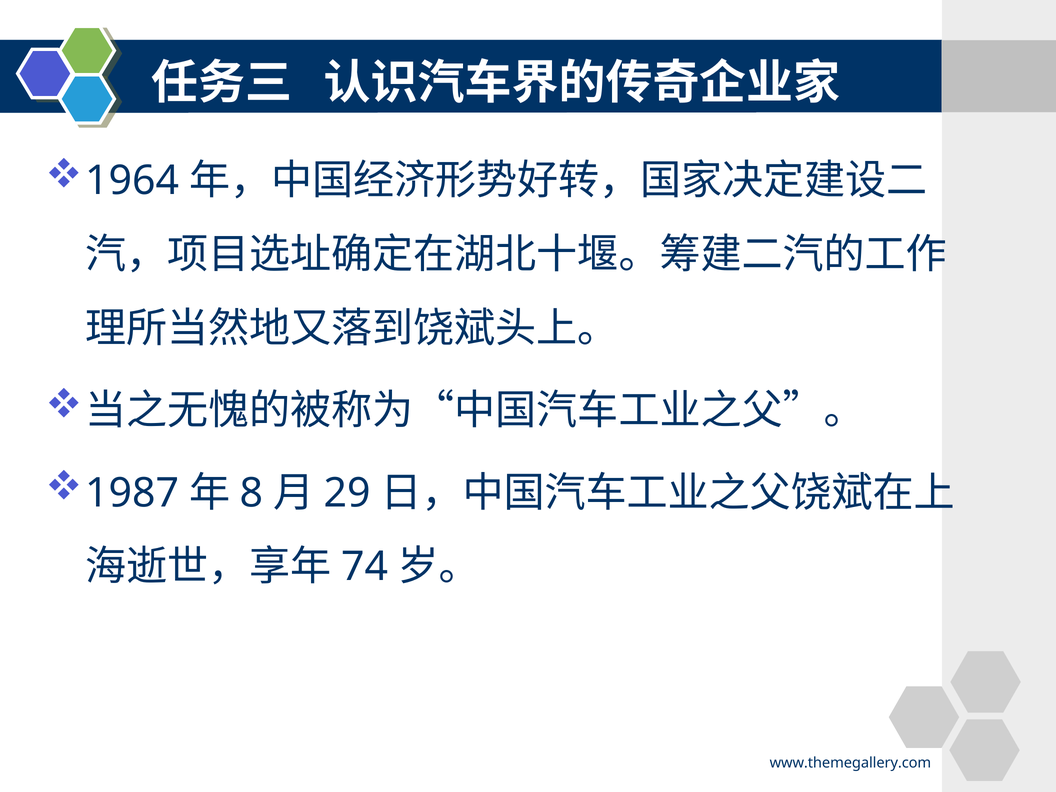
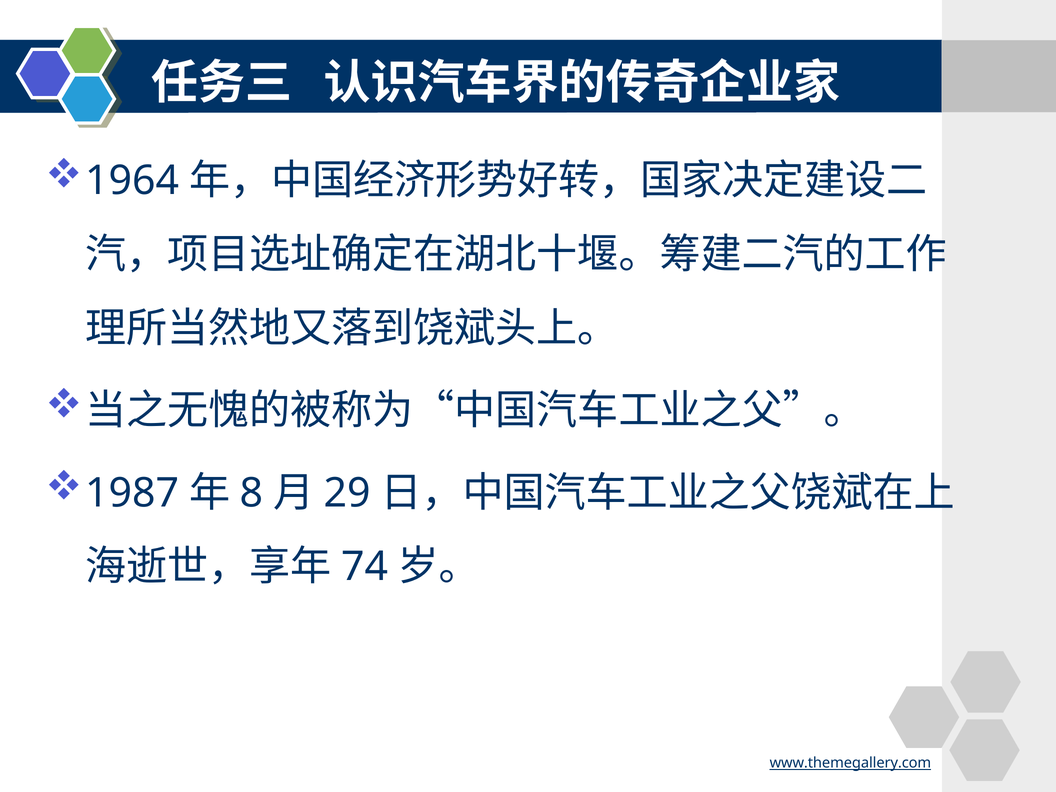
www.themegallery.com underline: none -> present
